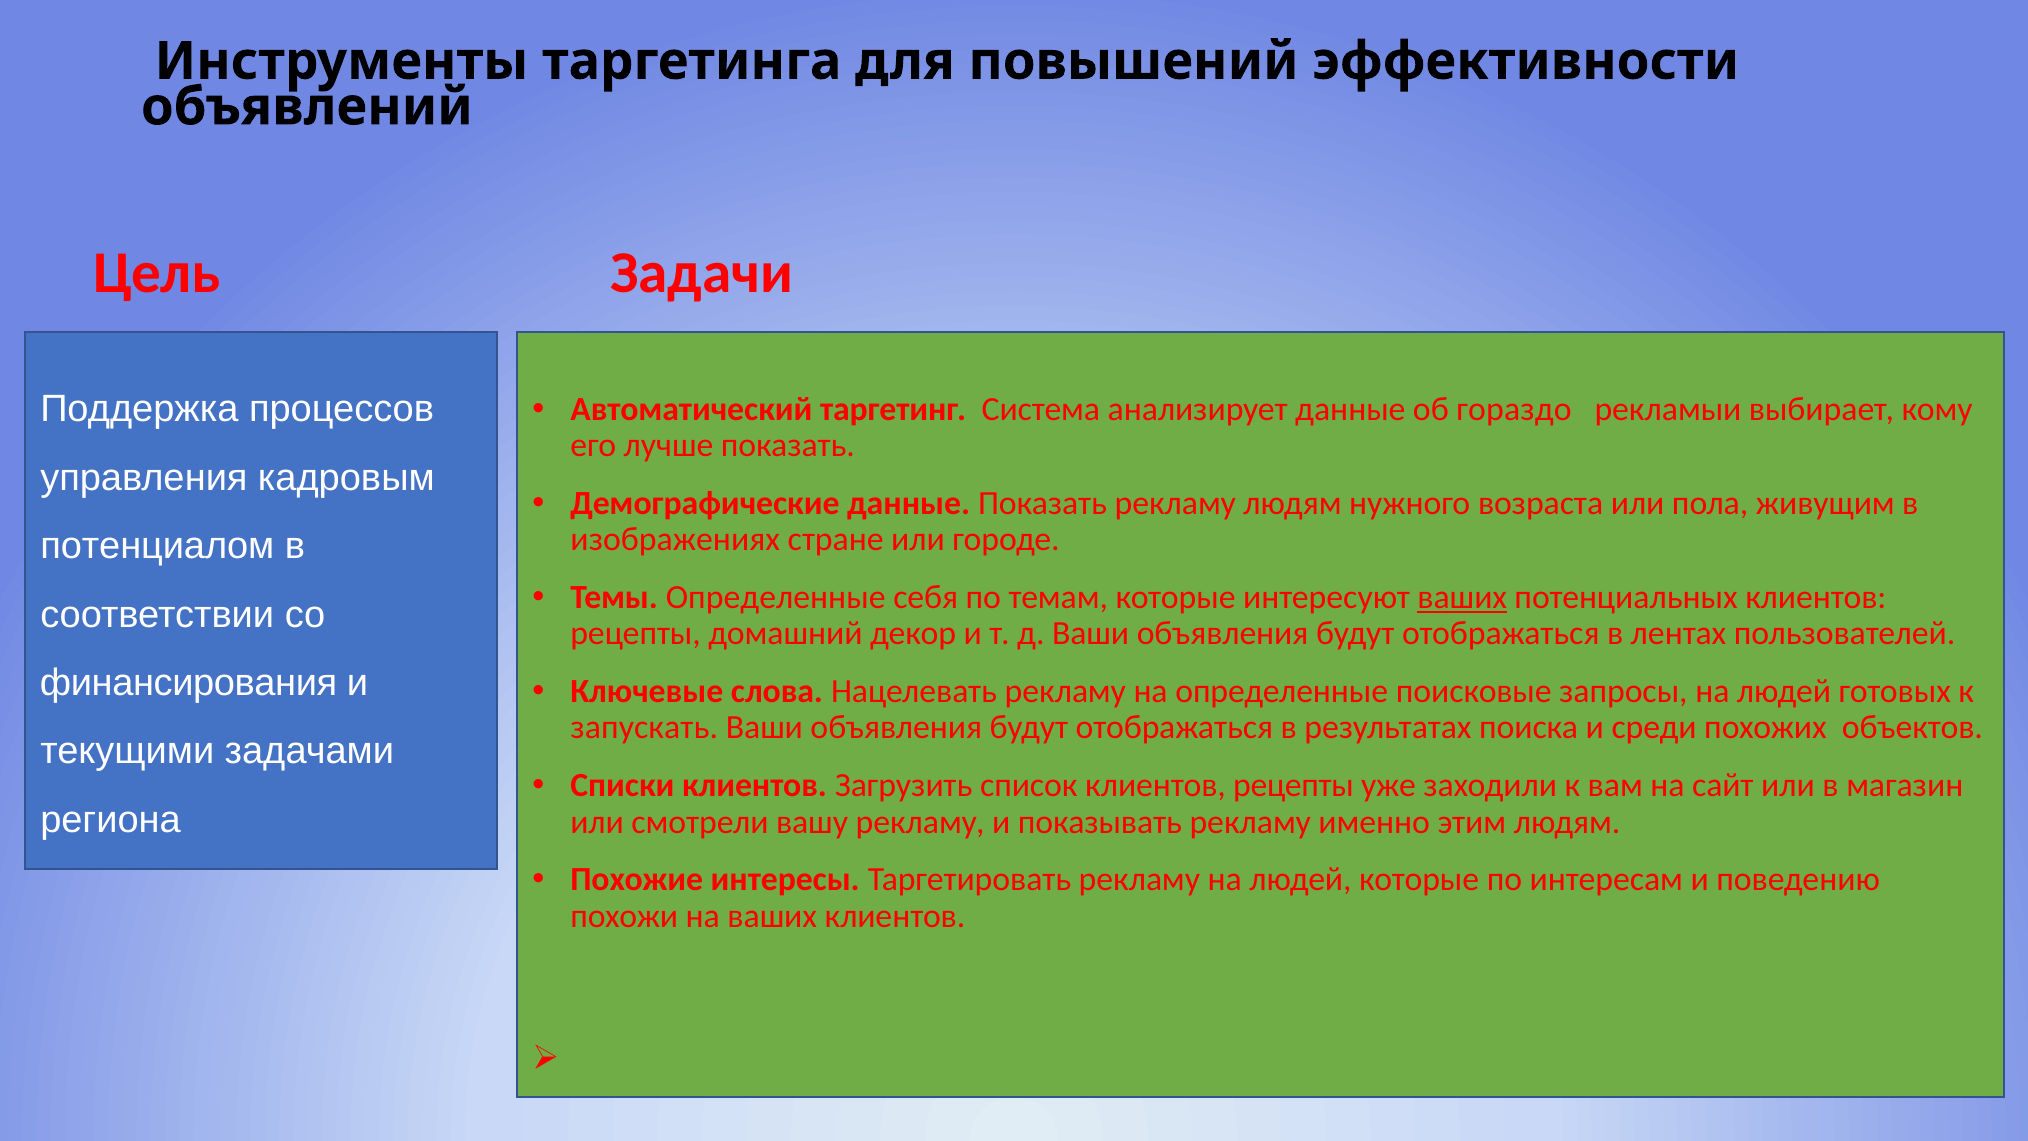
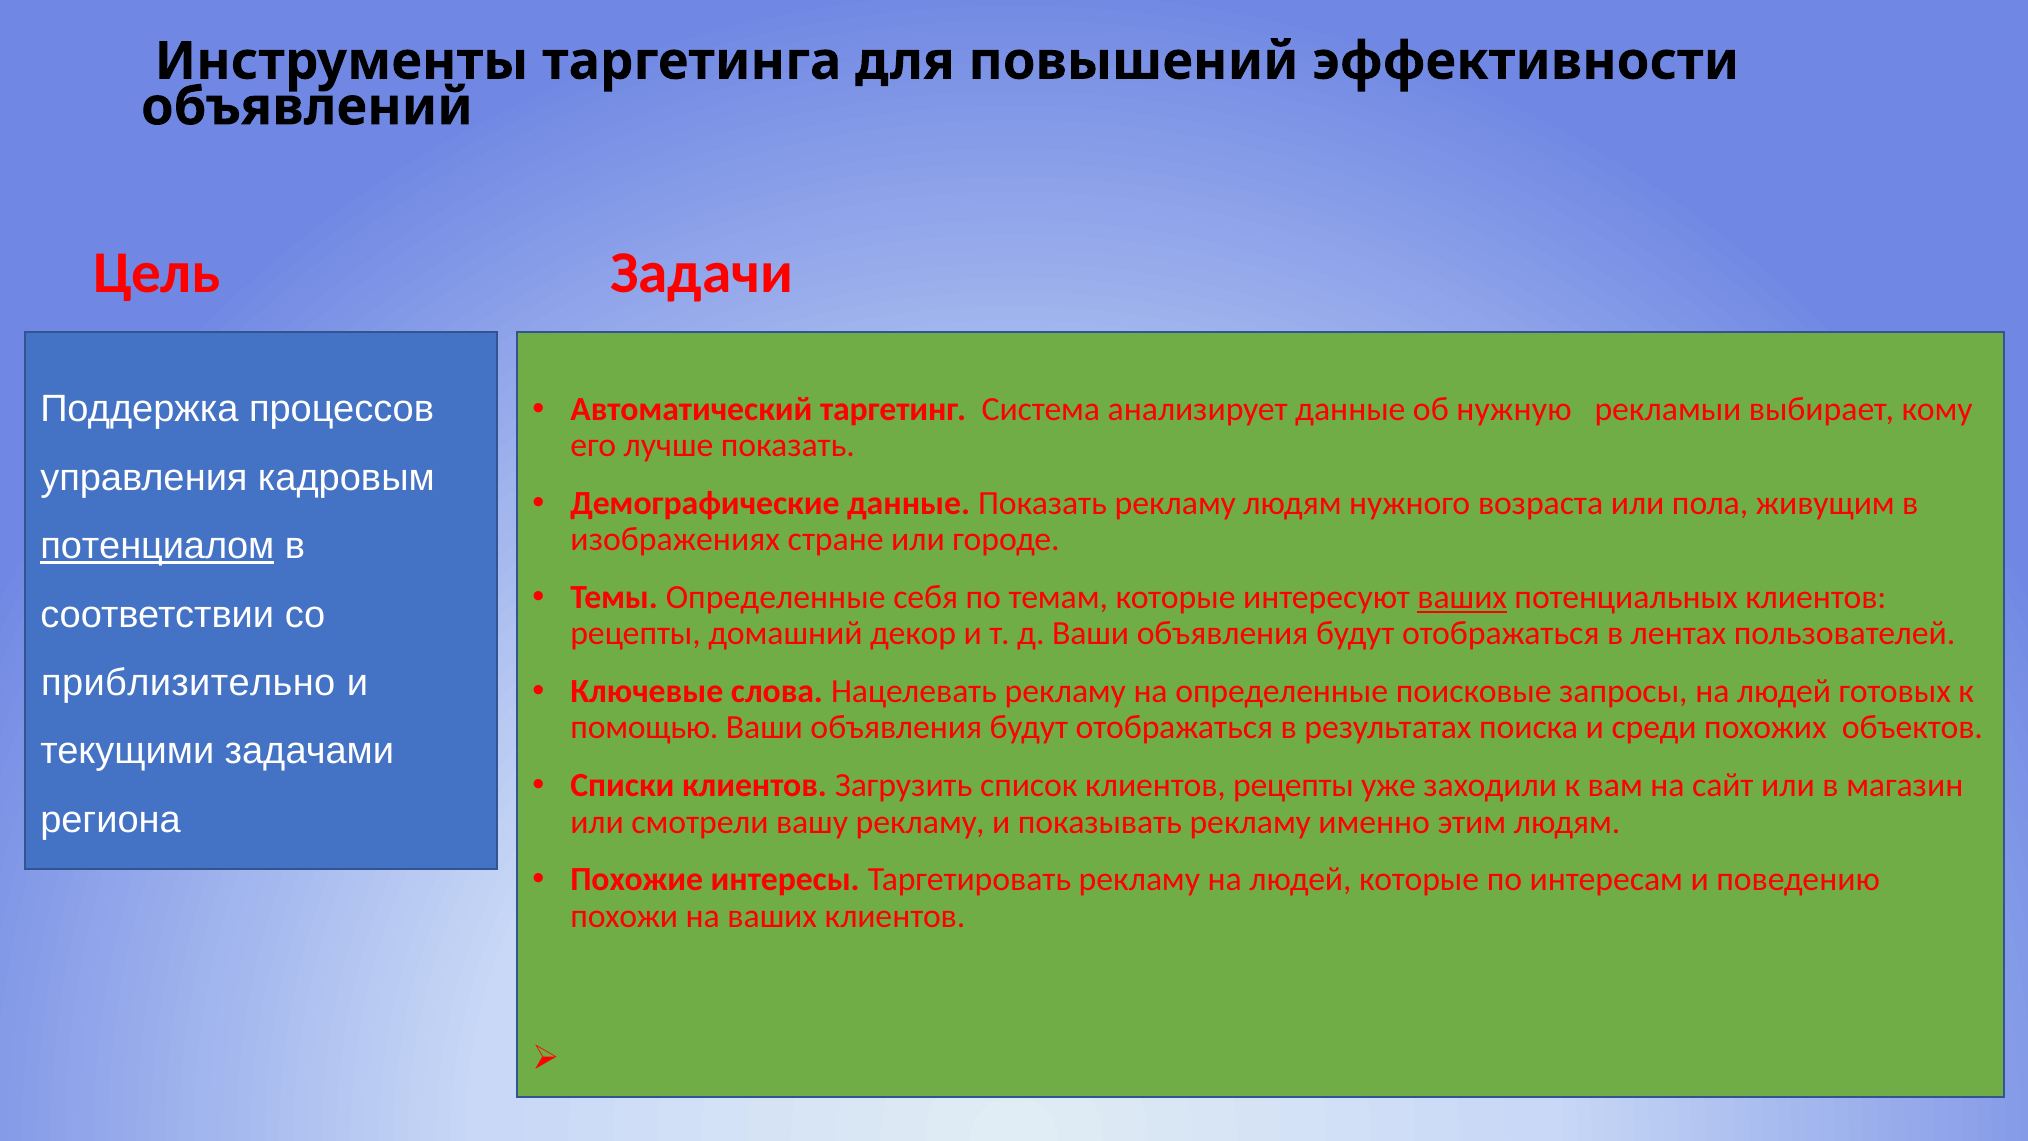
гораздо: гораздо -> нужную
потенциалом underline: none -> present
финансирования: финансирования -> приблизительно
запускать: запускать -> помощью
